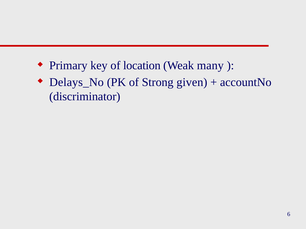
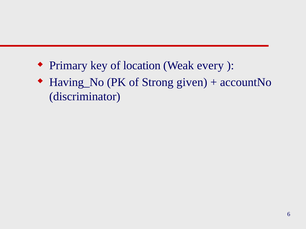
many: many -> every
Delays_No: Delays_No -> Having_No
